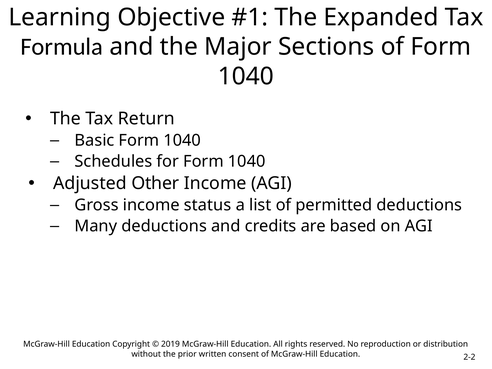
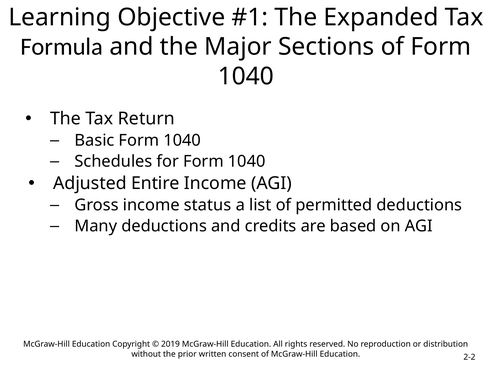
Other: Other -> Entire
